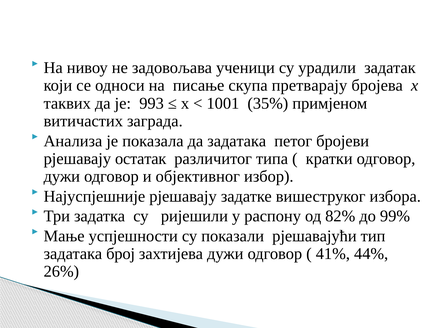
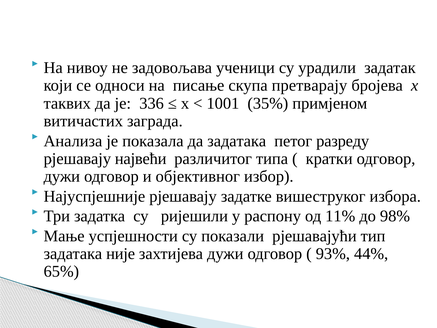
993: 993 -> 336
бројеви: бројеви -> разреду
остатак: остатак -> највећи
82%: 82% -> 11%
99%: 99% -> 98%
број: број -> није
41%: 41% -> 93%
26%: 26% -> 65%
